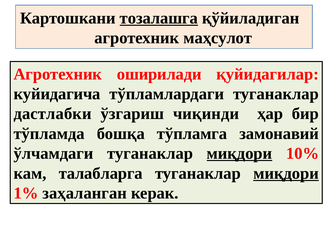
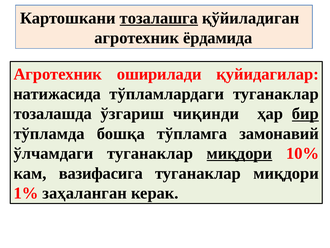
маҳсулот: маҳсулот -> ёрдамида
куйидагича: куйидагича -> натижасида
дастлабки: дастлабки -> тозалашда
бир underline: none -> present
талабларга: талабларга -> вазифасига
миқдори at (286, 173) underline: present -> none
